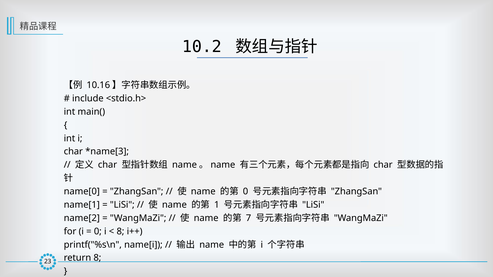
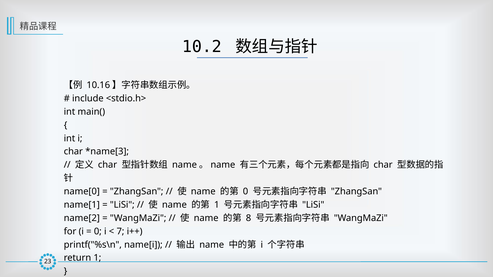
7: 7 -> 8
8 at (120, 232): 8 -> 7
return 8: 8 -> 1
